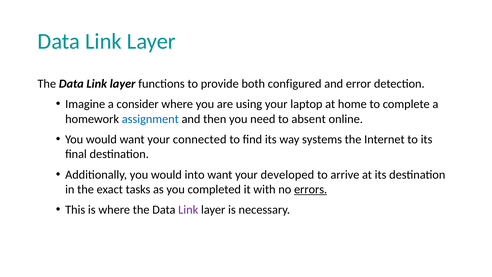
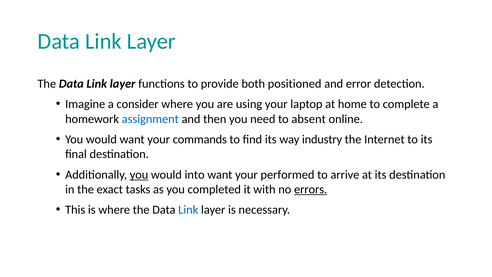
configured: configured -> positioned
connected: connected -> commands
systems: systems -> industry
you at (139, 174) underline: none -> present
developed: developed -> performed
Link at (188, 210) colour: purple -> blue
